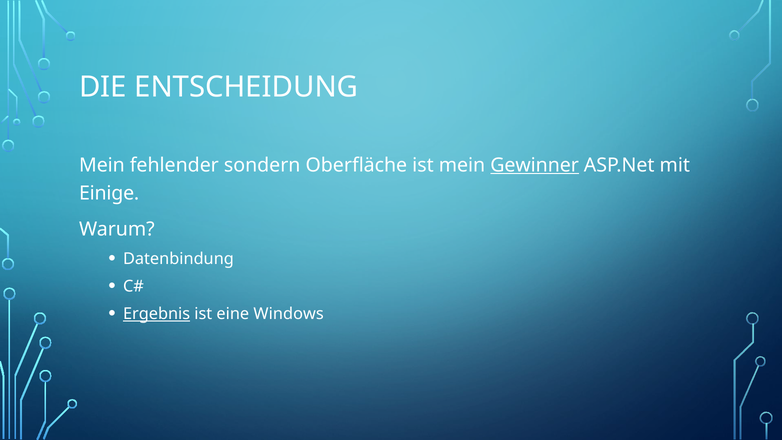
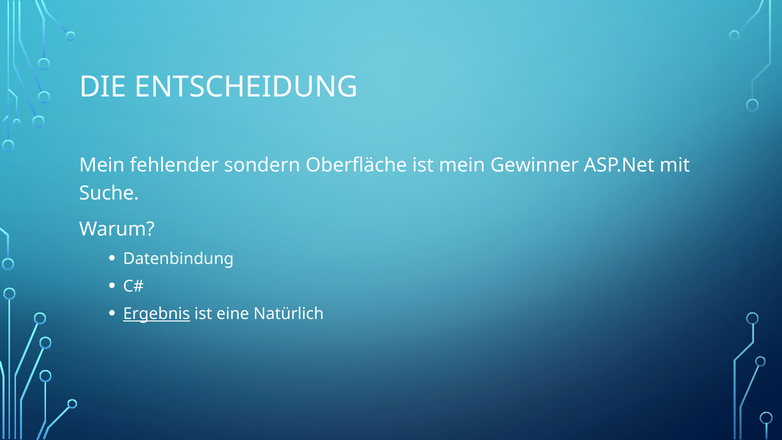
Gewinner underline: present -> none
Einige: Einige -> Suche
Windows: Windows -> Natürlich
